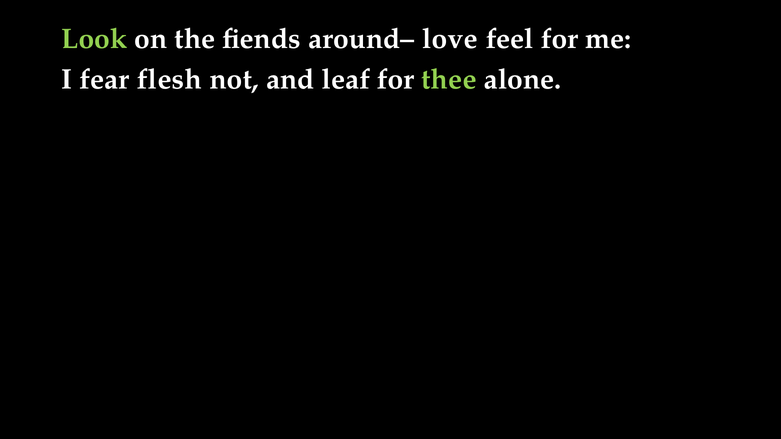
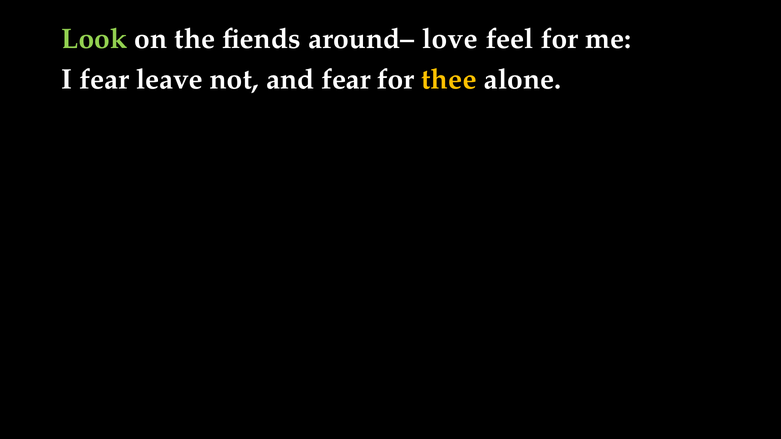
flesh: flesh -> leave
and leaf: leaf -> fear
thee colour: light green -> yellow
